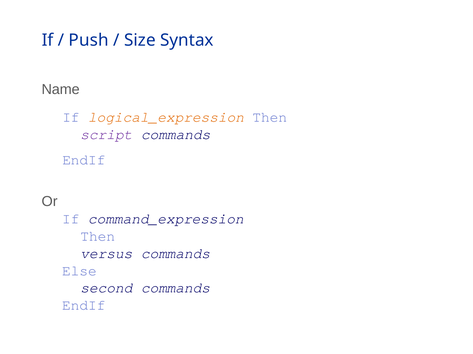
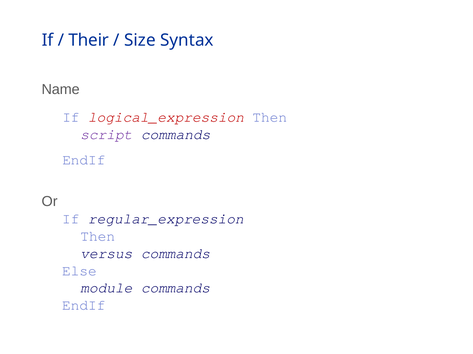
Push: Push -> Their
logical_expression colour: orange -> red
command_expression: command_expression -> regular_expression
second: second -> module
